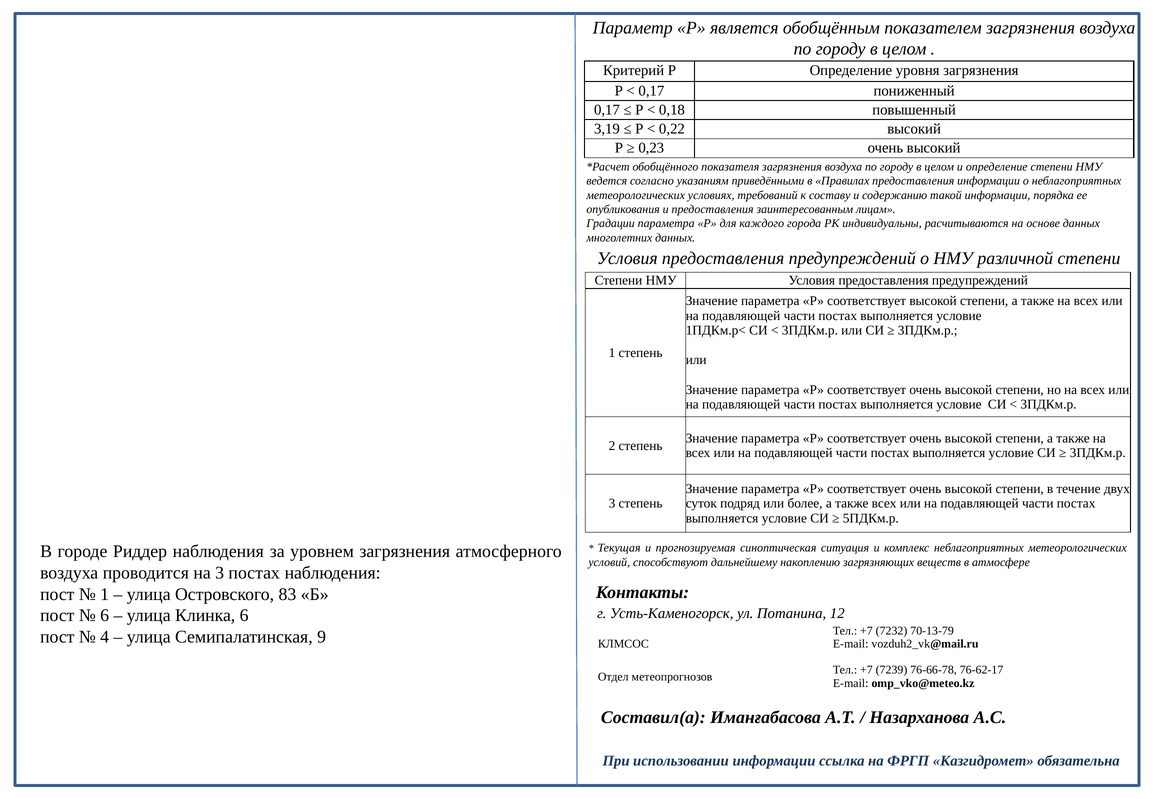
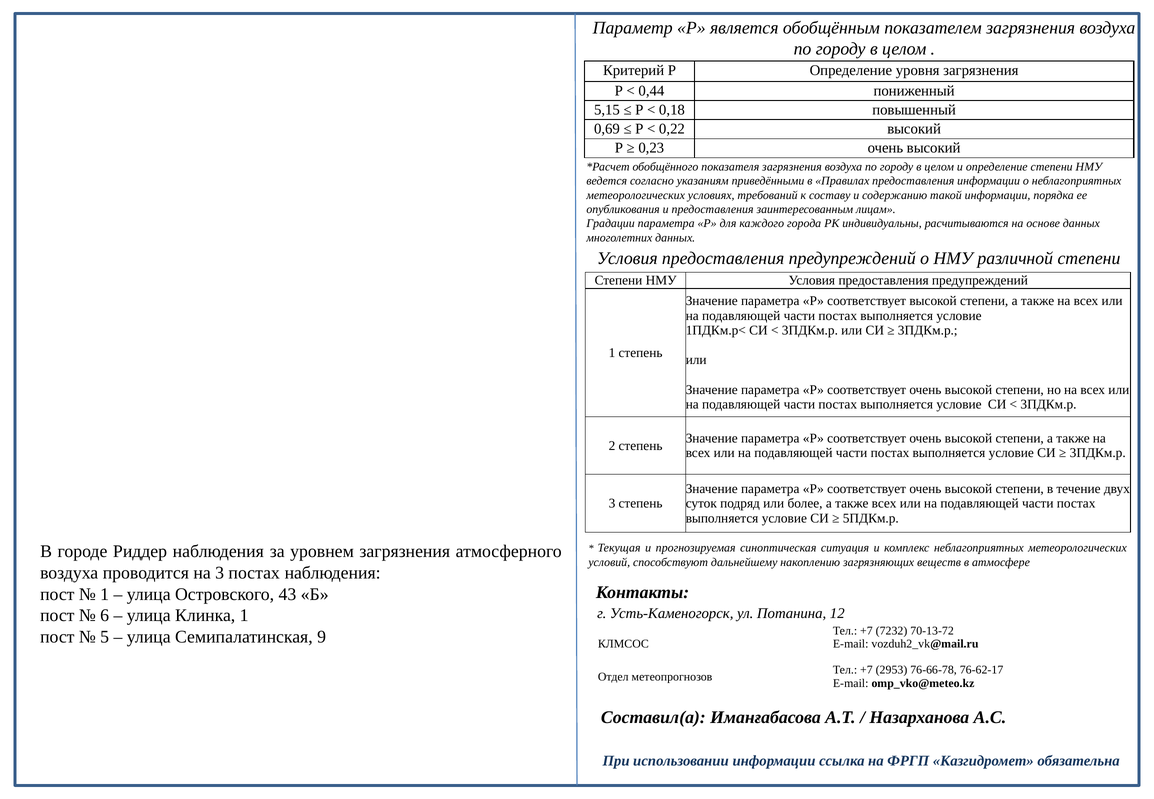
0,17 at (651, 91): 0,17 -> 0,44
0,17 at (607, 110): 0,17 -> 5,15
3,19: 3,19 -> 0,69
83: 83 -> 43
Клинка 6: 6 -> 1
70-13-79: 70-13-79 -> 70-13-72
4: 4 -> 5
7239: 7239 -> 2953
